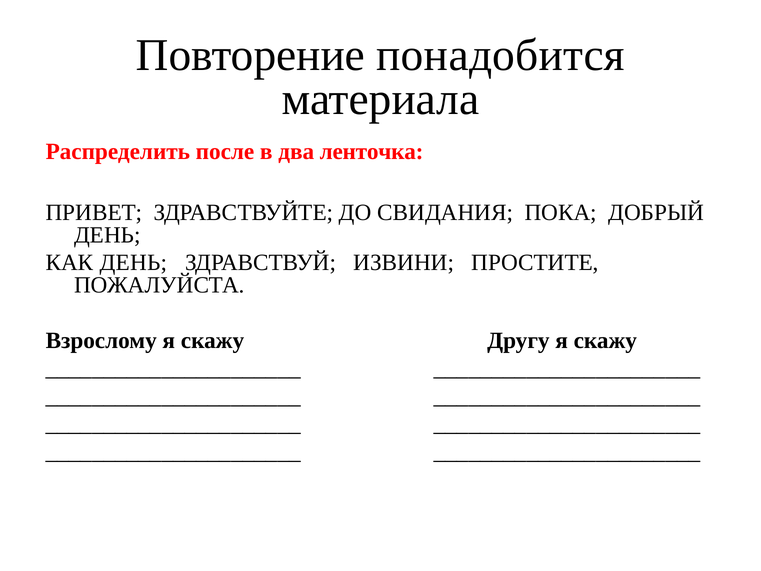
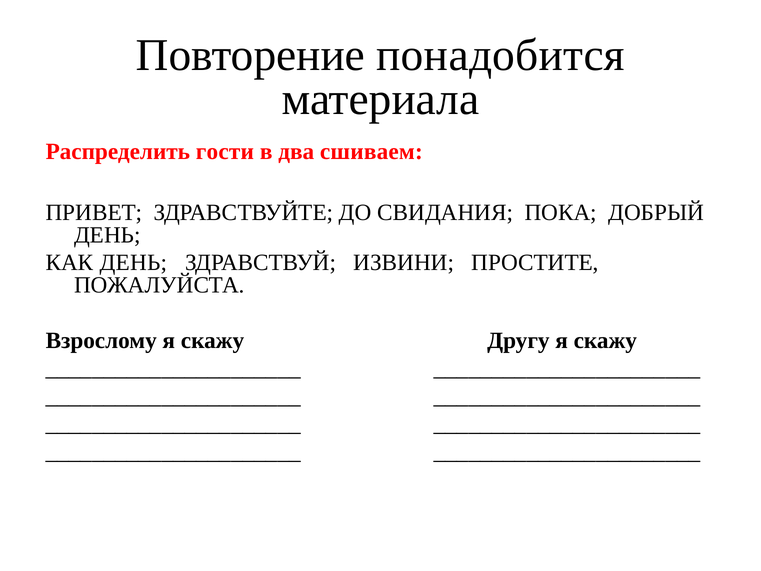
после: после -> гости
ленточка: ленточка -> сшиваем
